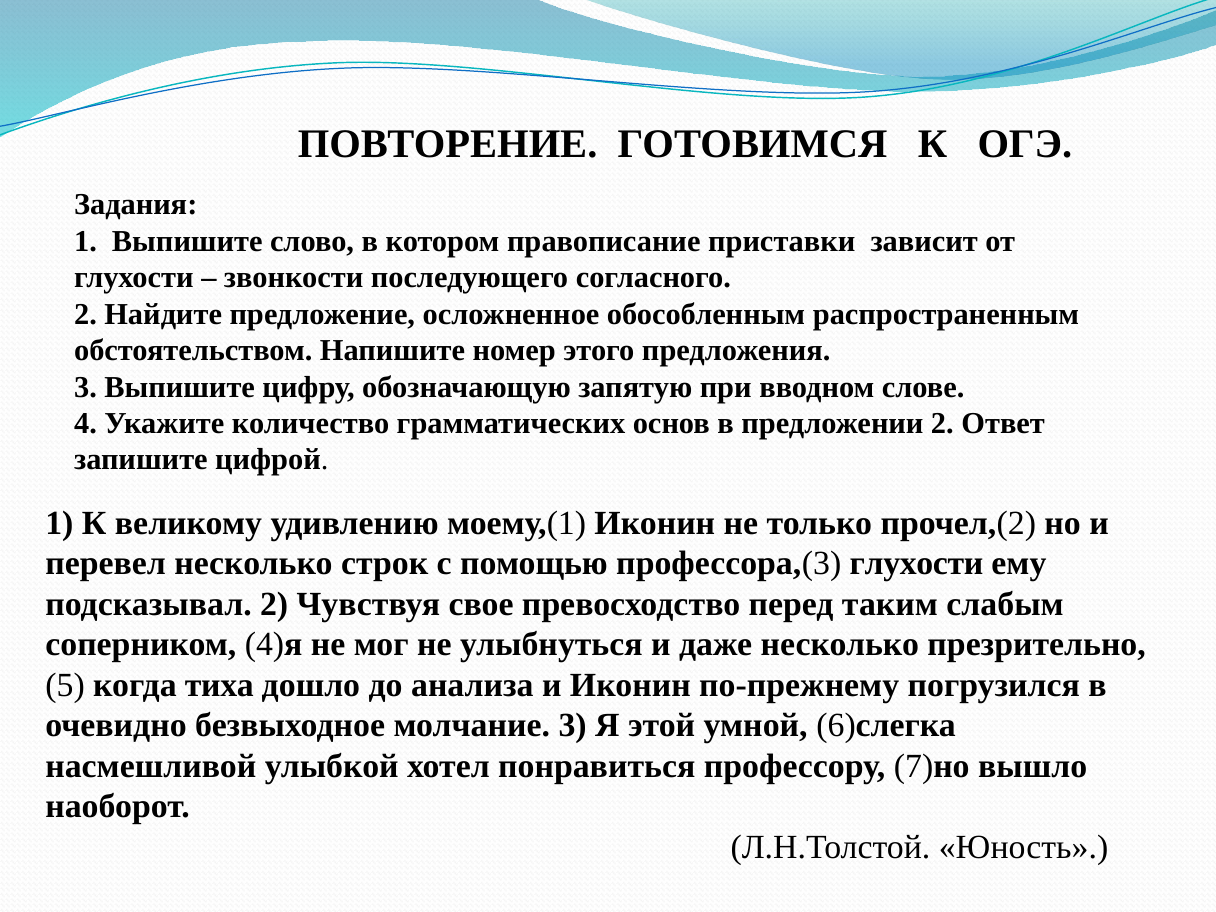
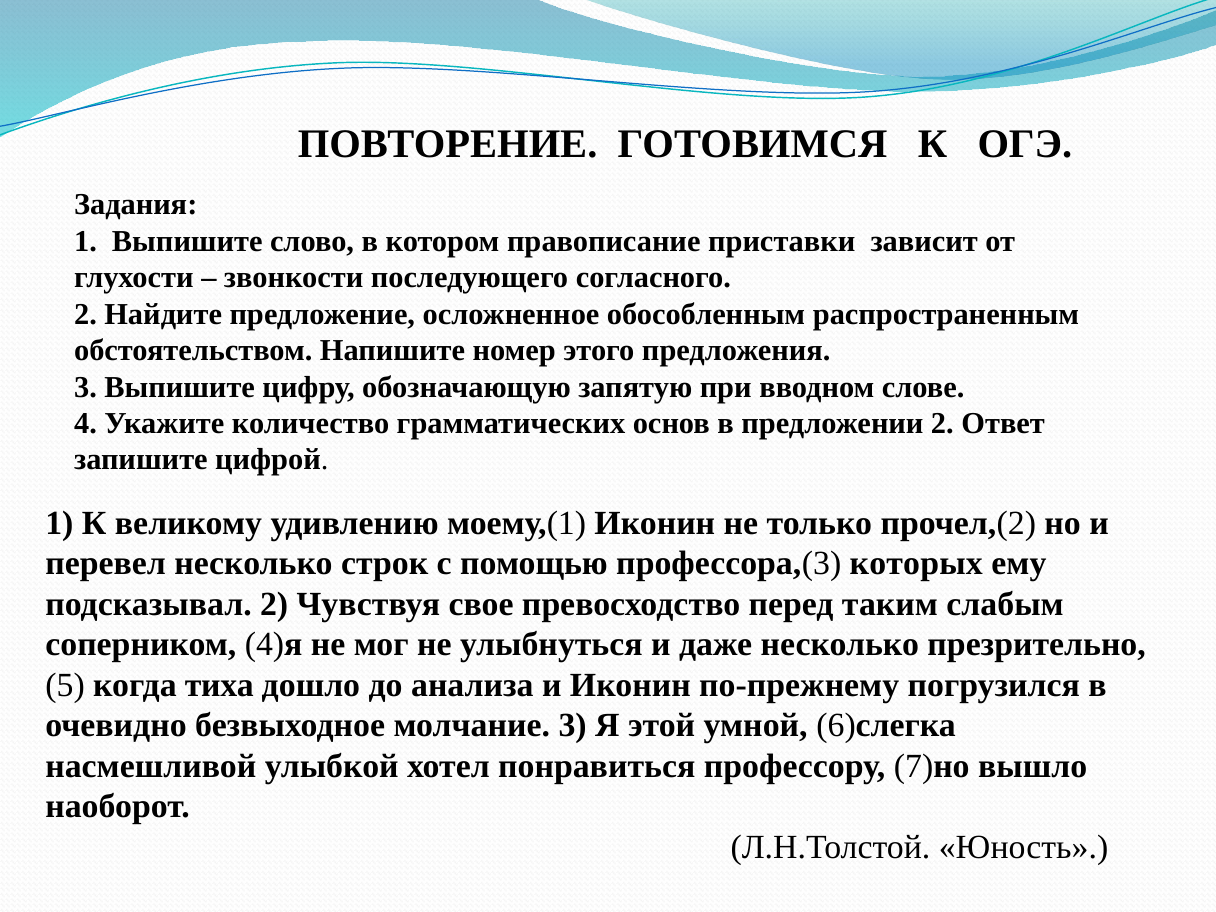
профессора,(3 глухости: глухости -> которых
